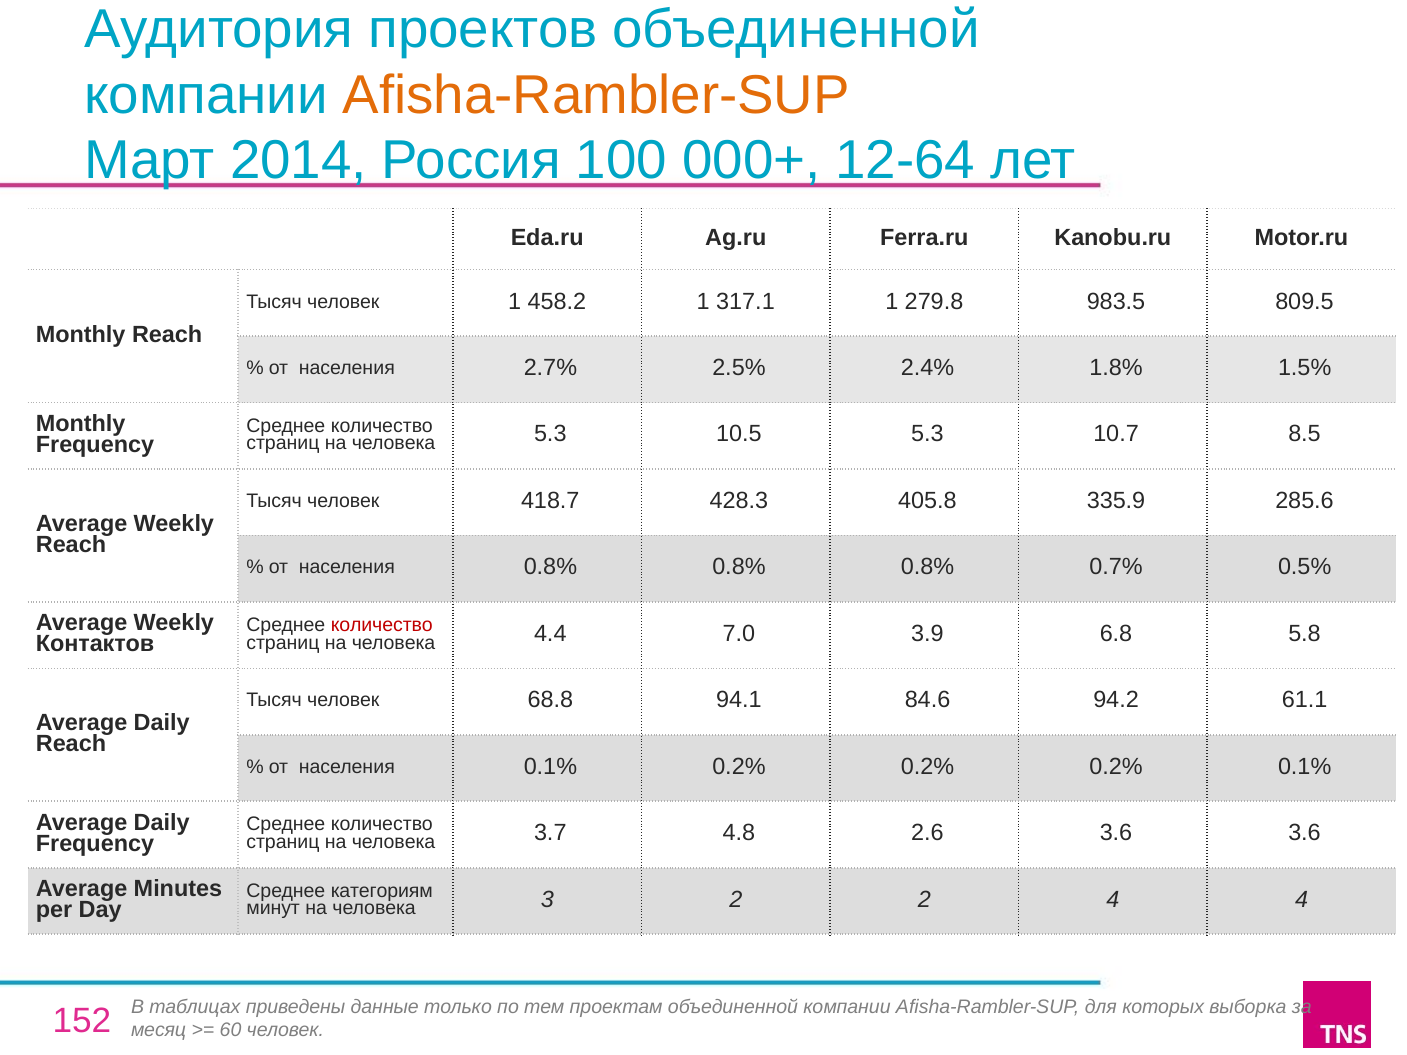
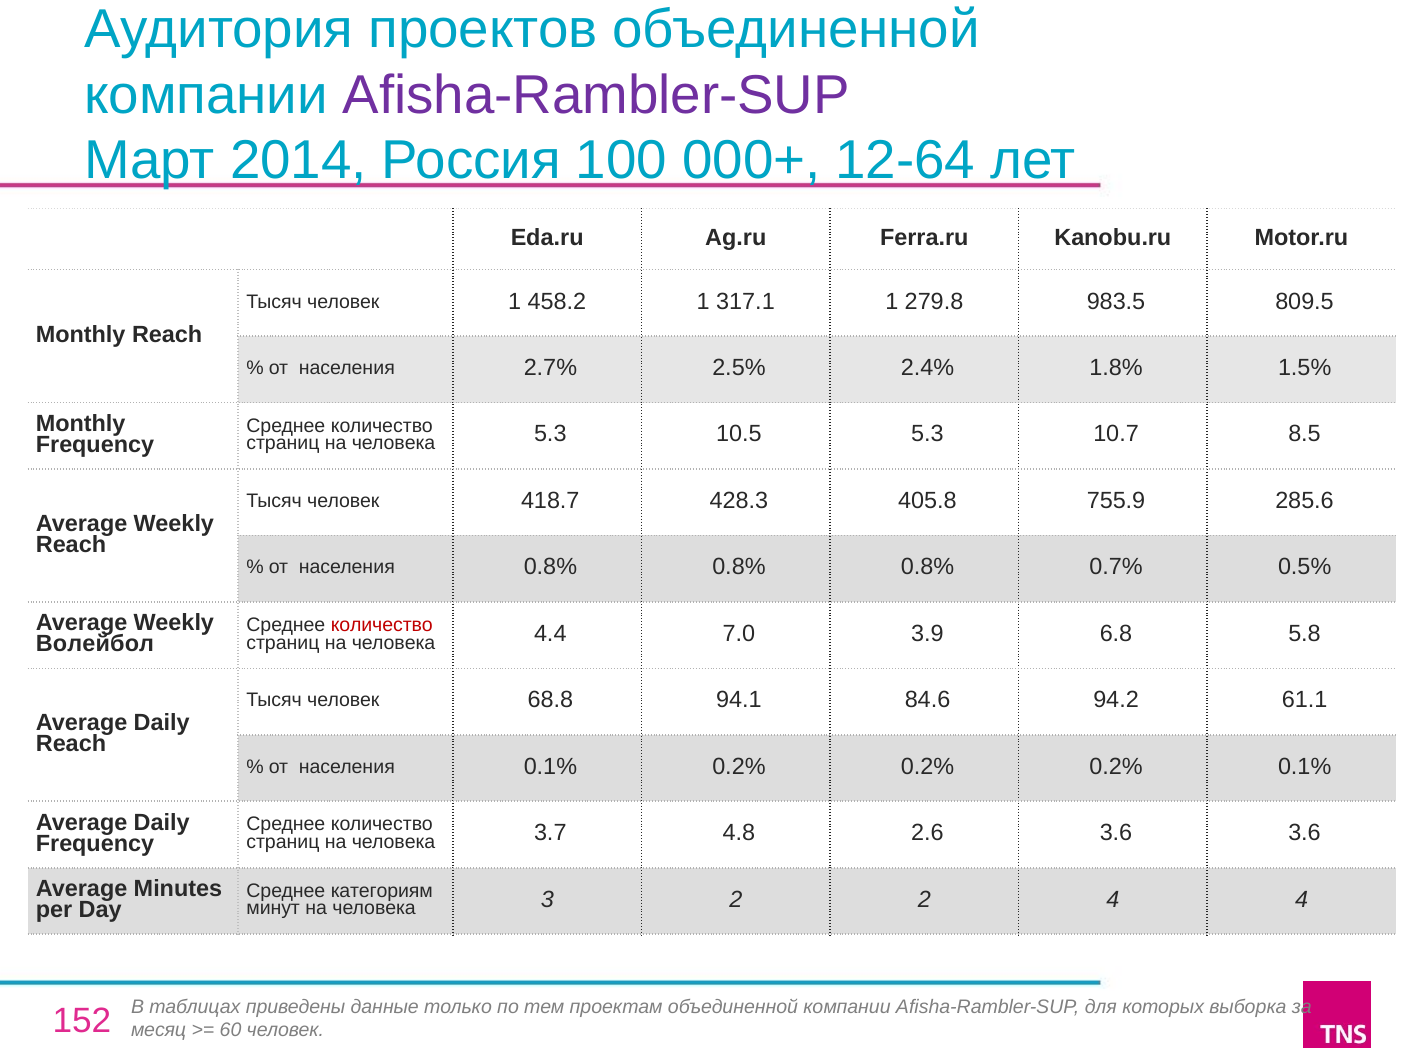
Afisha-Rambler-SUP at (596, 95) colour: orange -> purple
335.9: 335.9 -> 755.9
Контактов: Контактов -> Волейбол
